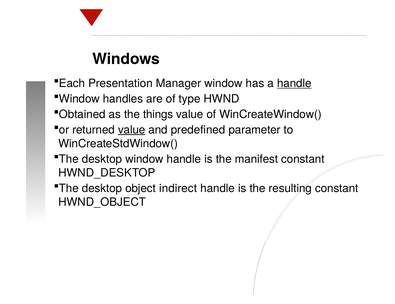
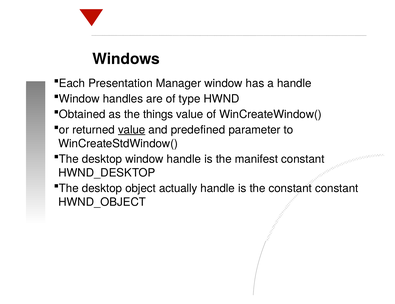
handle at (294, 83) underline: present -> none
indirect: indirect -> actually
the resulting: resulting -> constant
